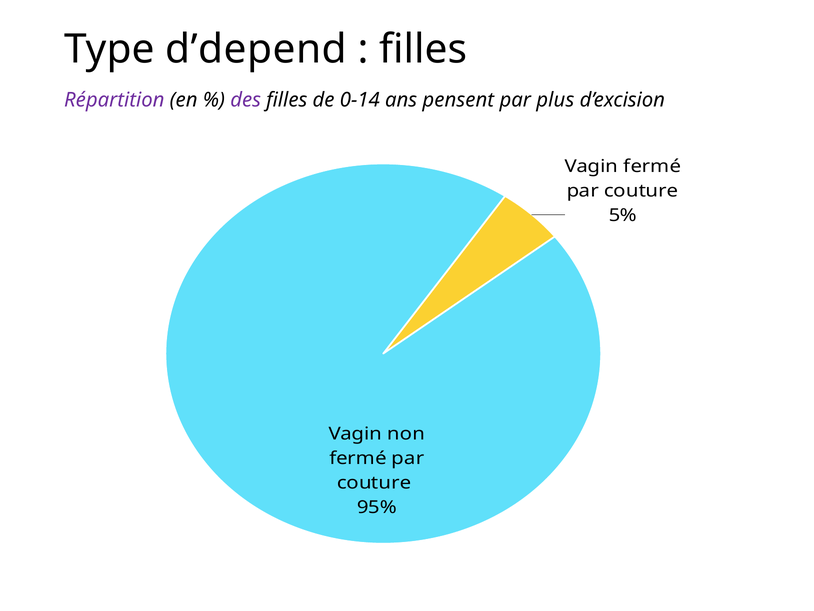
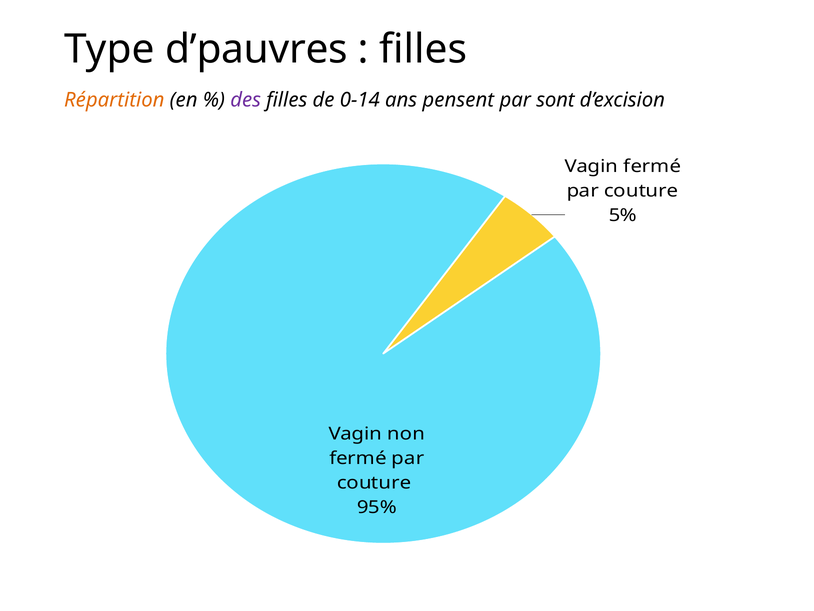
d’depend: d’depend -> d’pauvres
Répartition colour: purple -> orange
plus: plus -> sont
